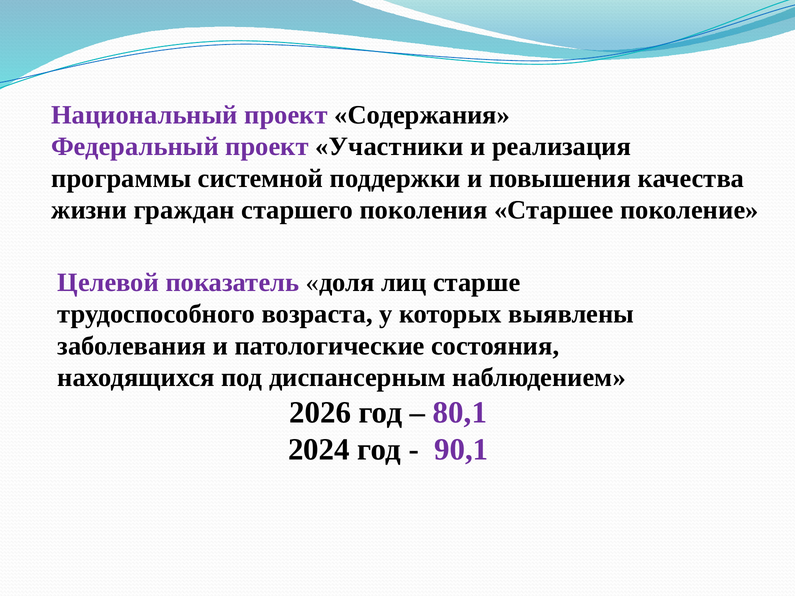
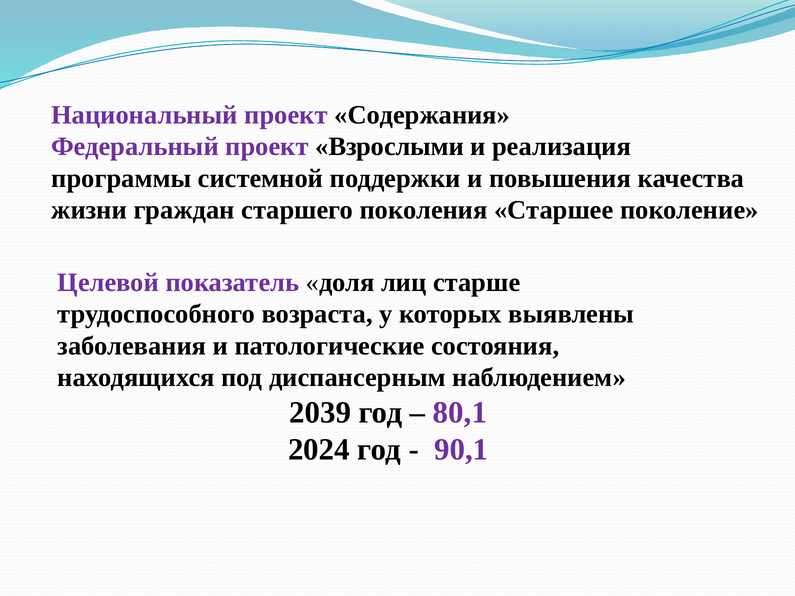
Участники: Участники -> Взрослыми
2026: 2026 -> 2039
